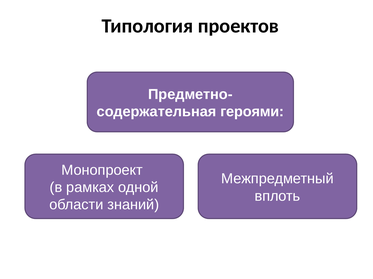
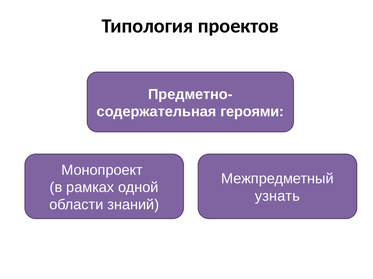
вплоть: вплоть -> узнать
